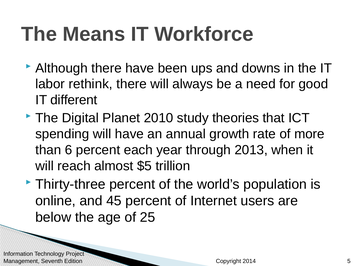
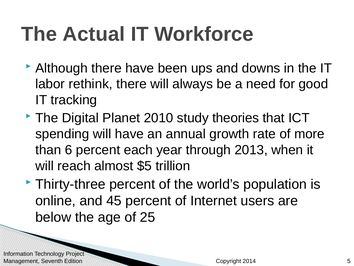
Means: Means -> Actual
different: different -> tracking
